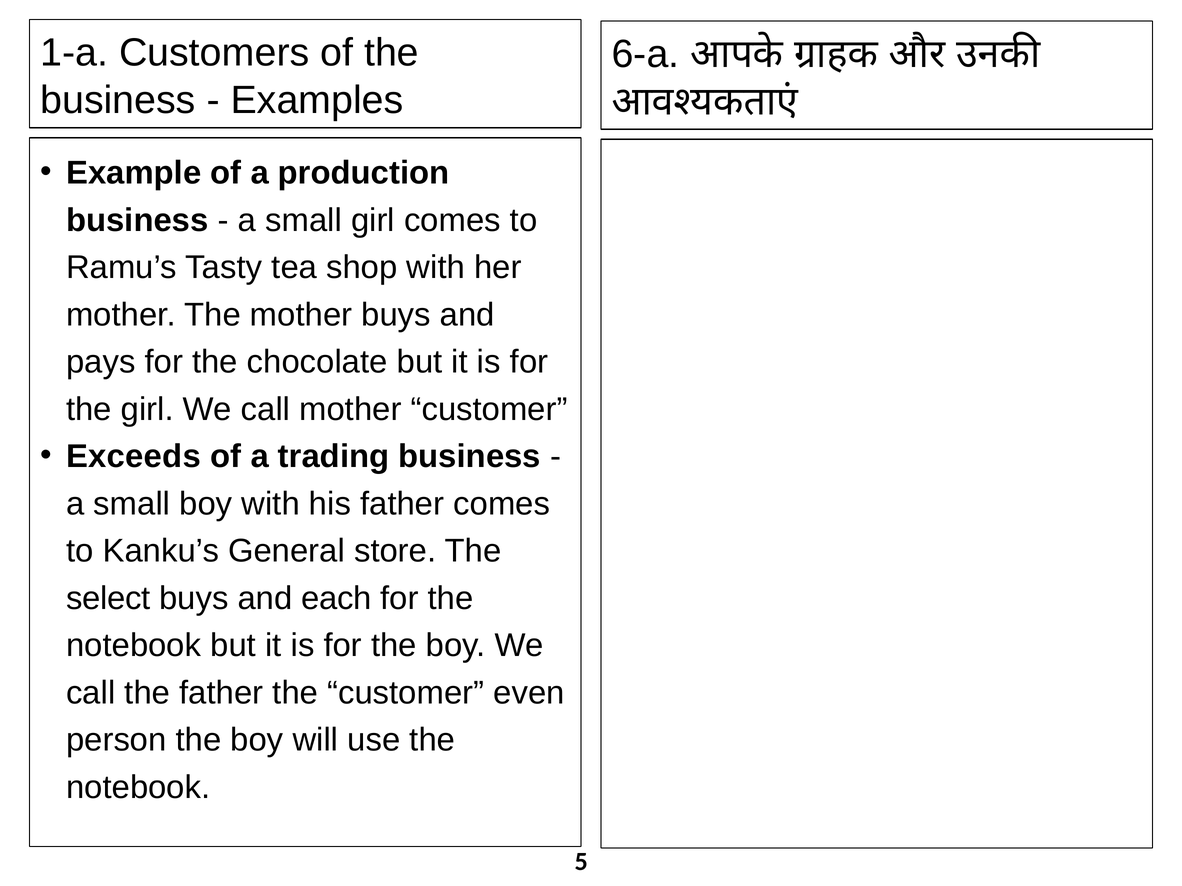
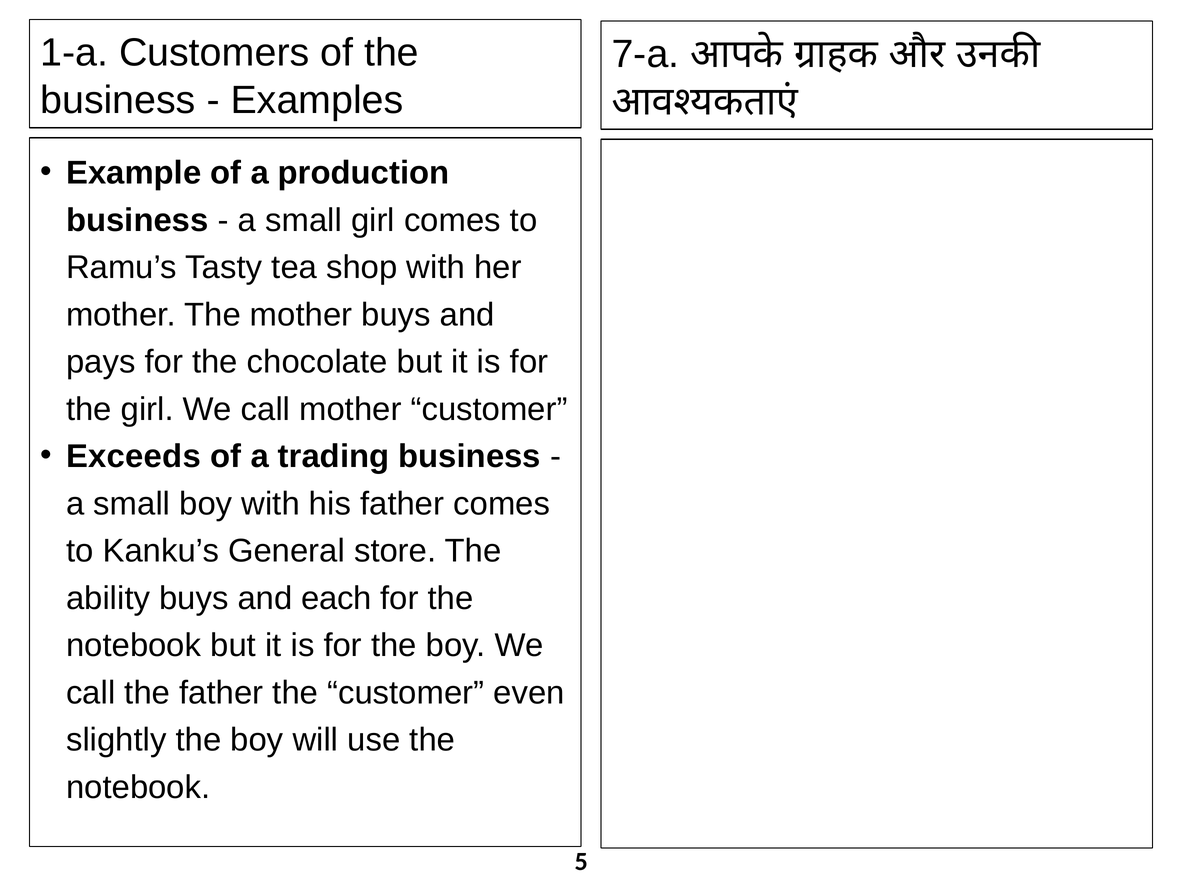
6-a: 6-a -> 7-a
select: select -> ability
person: person -> slightly
